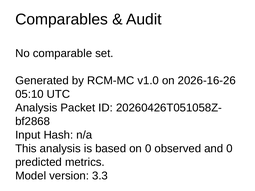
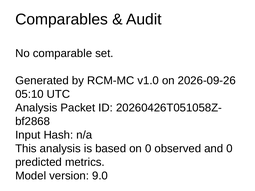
2026-16-26: 2026-16-26 -> 2026-09-26
3.3: 3.3 -> 9.0
